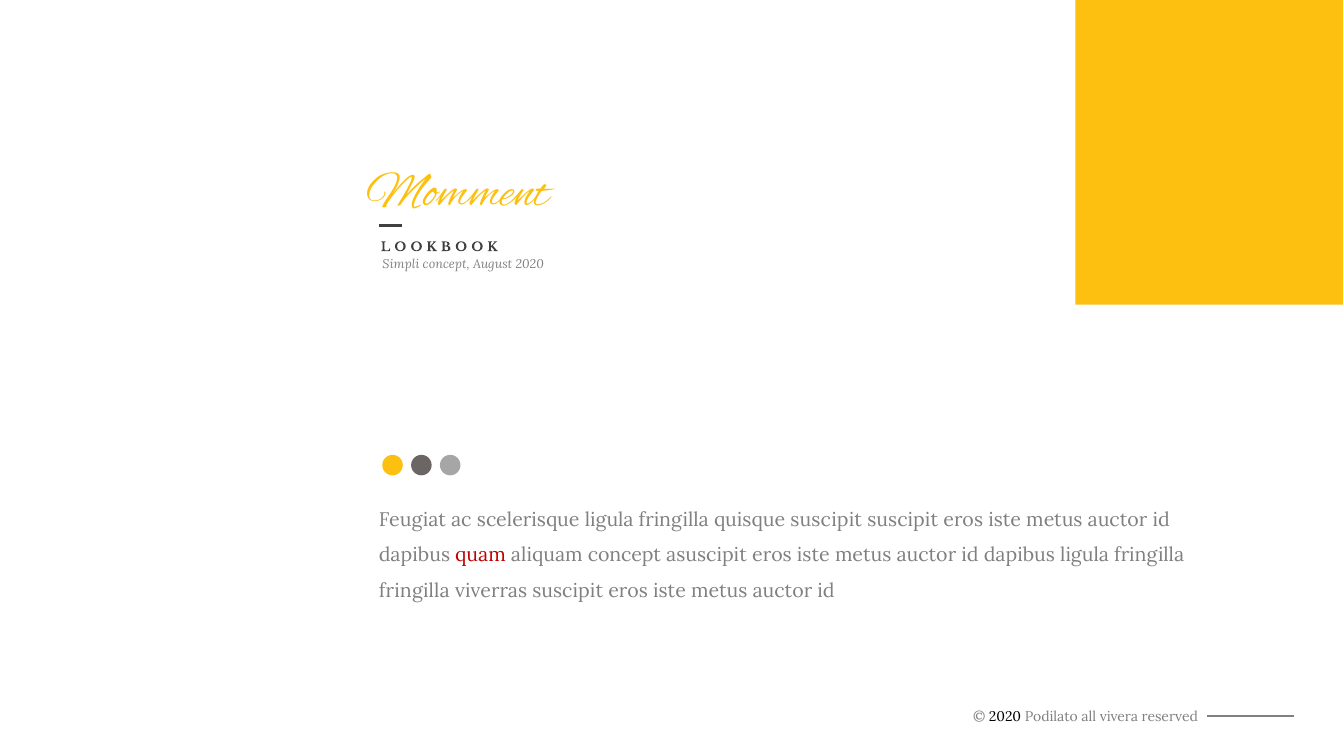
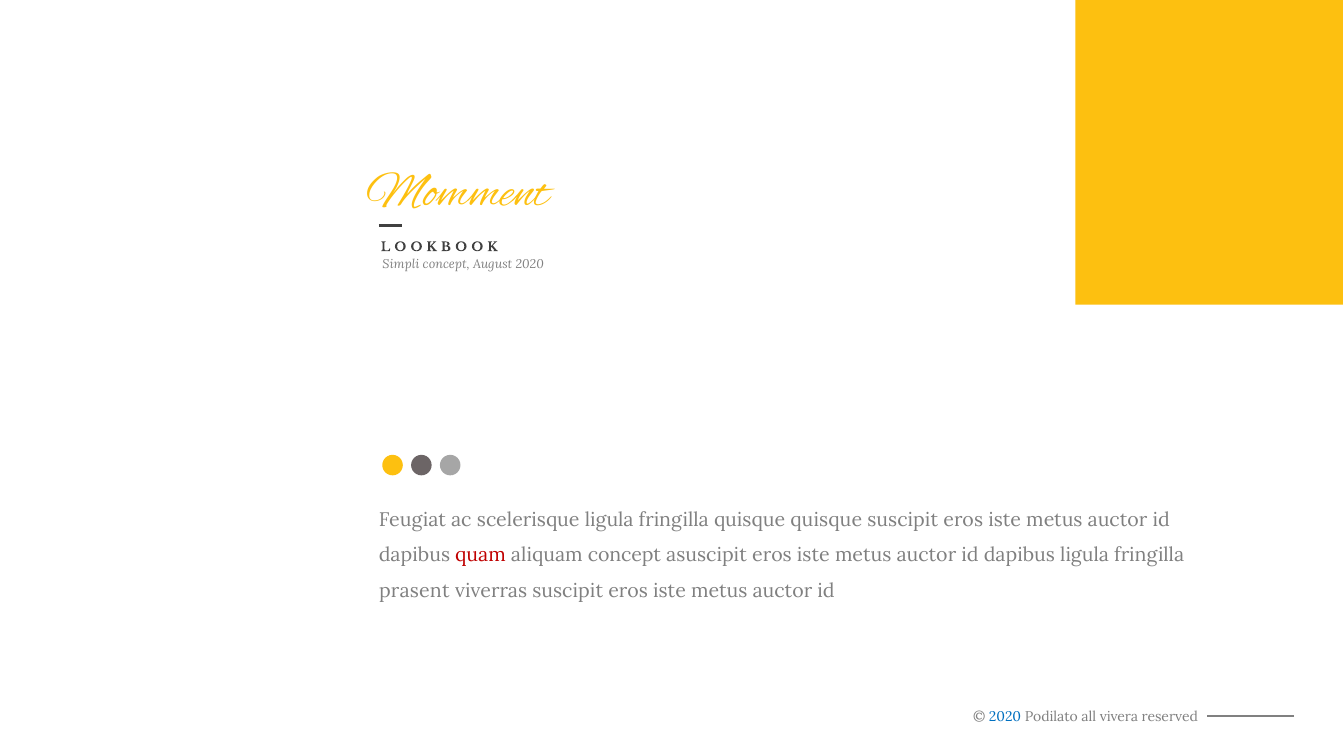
quisque suscipit: suscipit -> quisque
fringilla at (414, 591): fringilla -> prasent
2020 at (1005, 717) colour: black -> blue
